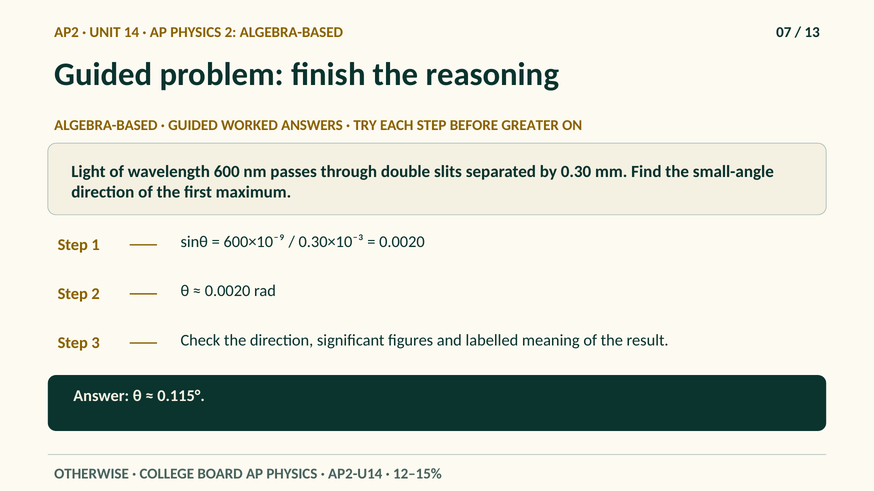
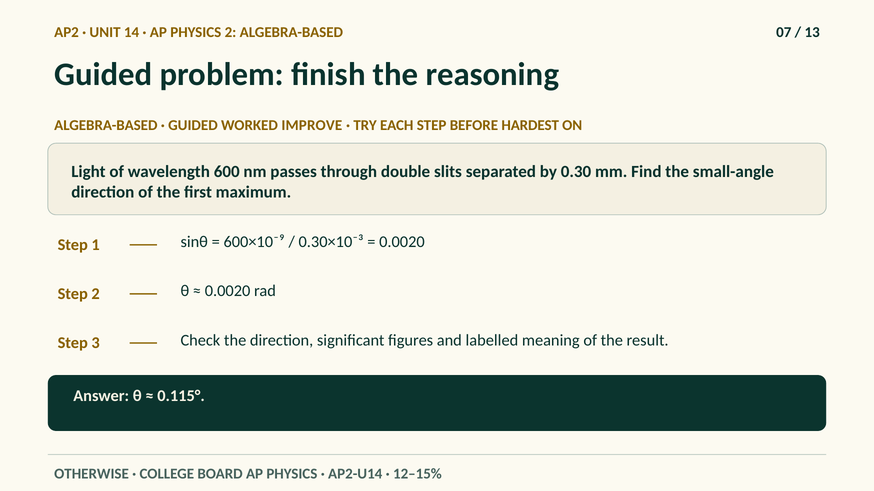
ANSWERS: ANSWERS -> IMPROVE
GREATER: GREATER -> HARDEST
